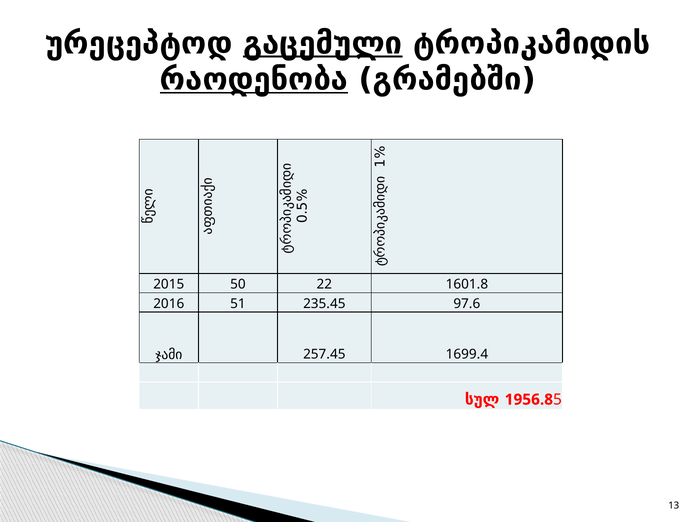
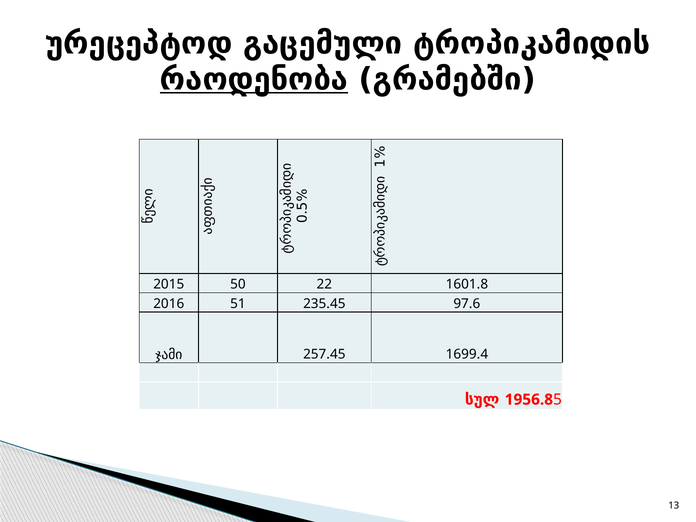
გაცემული underline: present -> none
